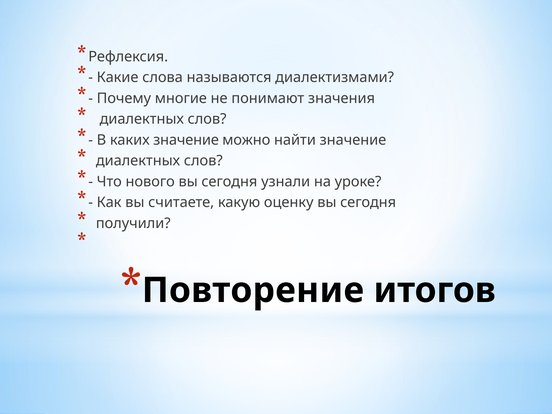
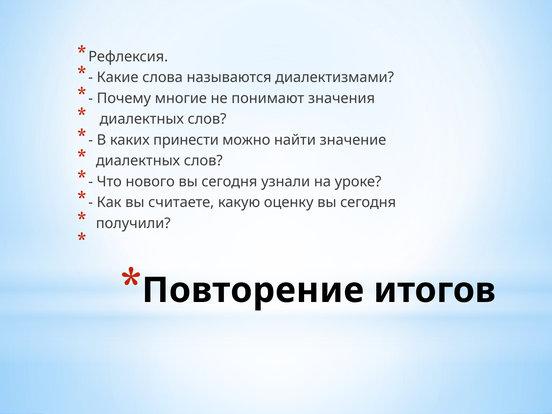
каких значение: значение -> принести
